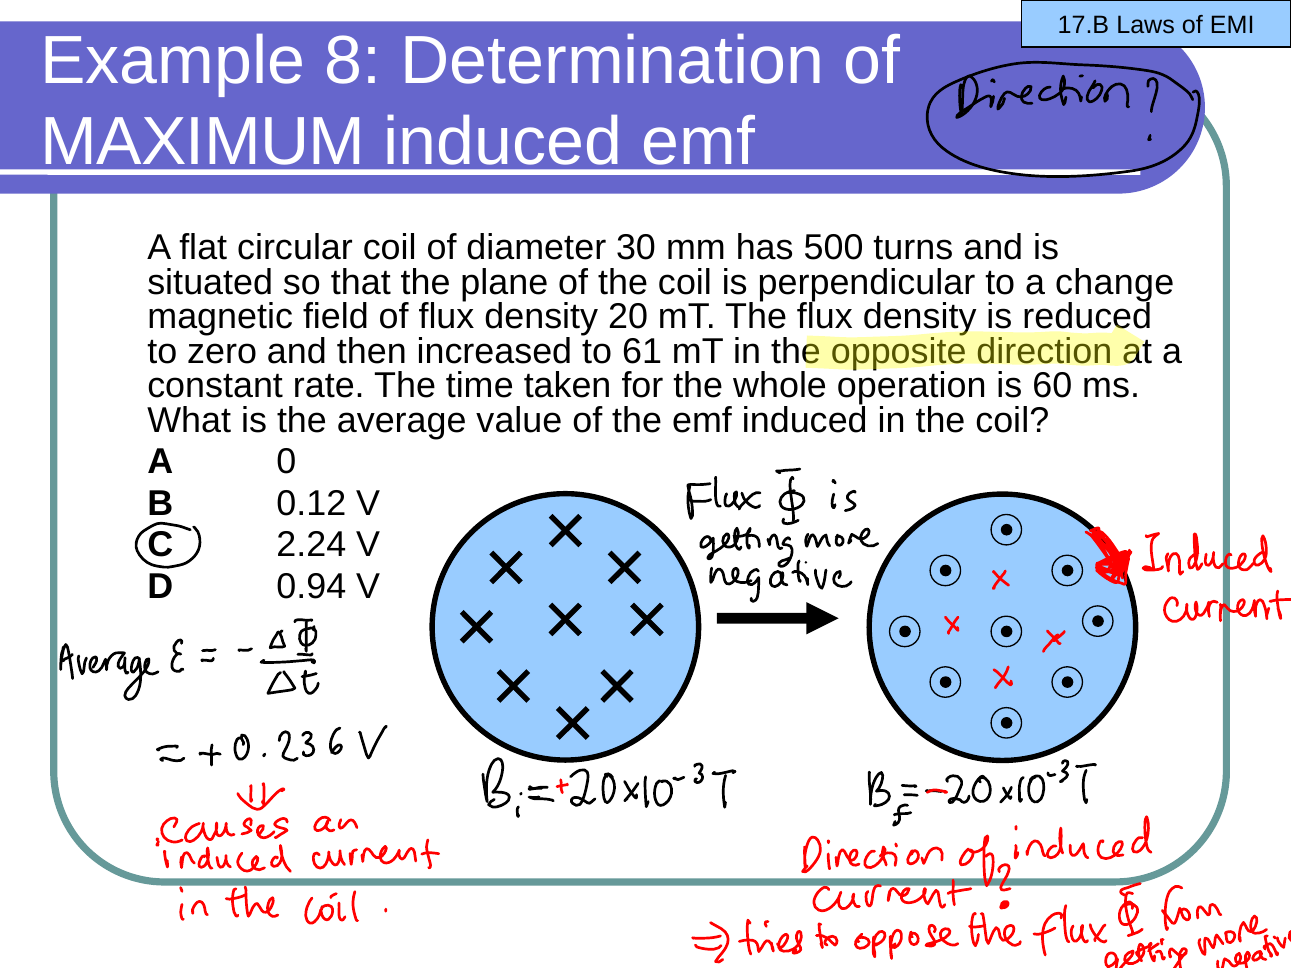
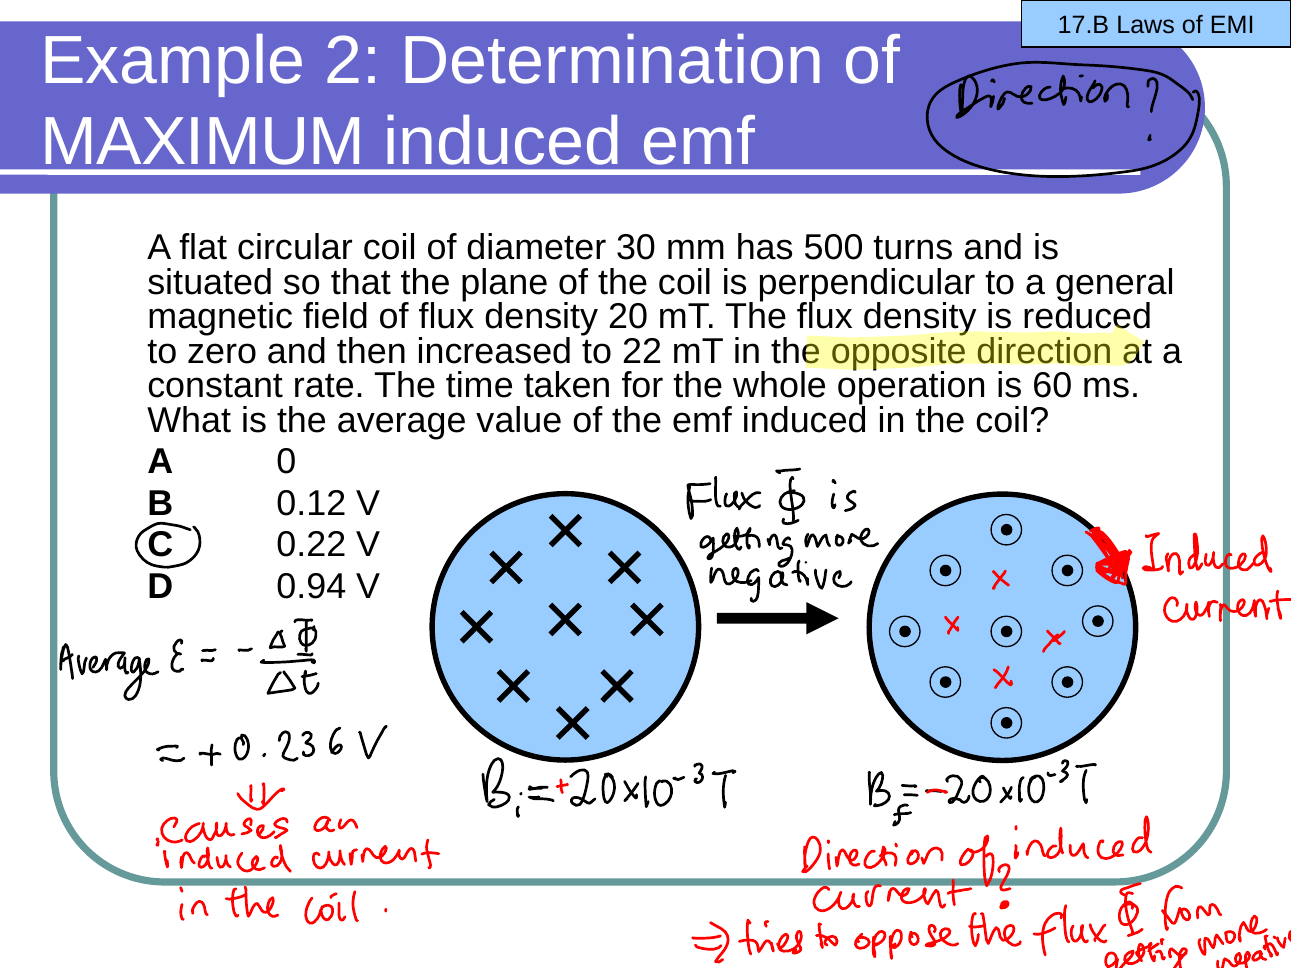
8: 8 -> 2
change: change -> general
61: 61 -> 22
2.24: 2.24 -> 0.22
